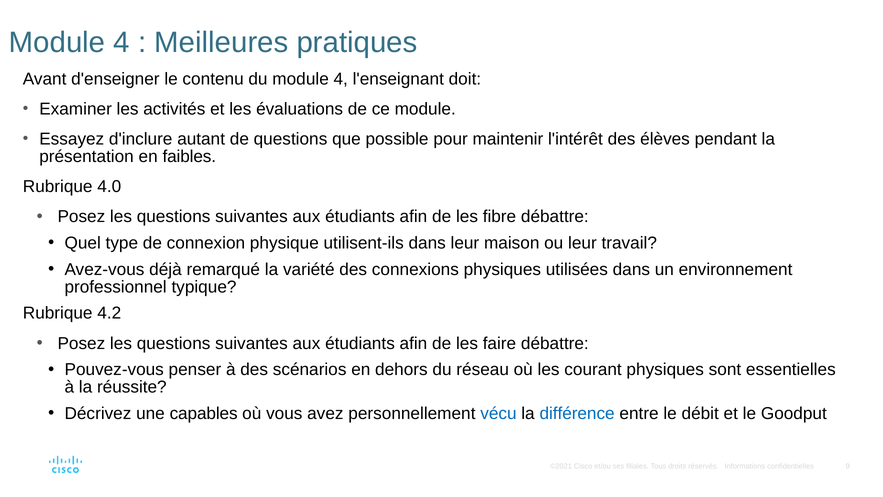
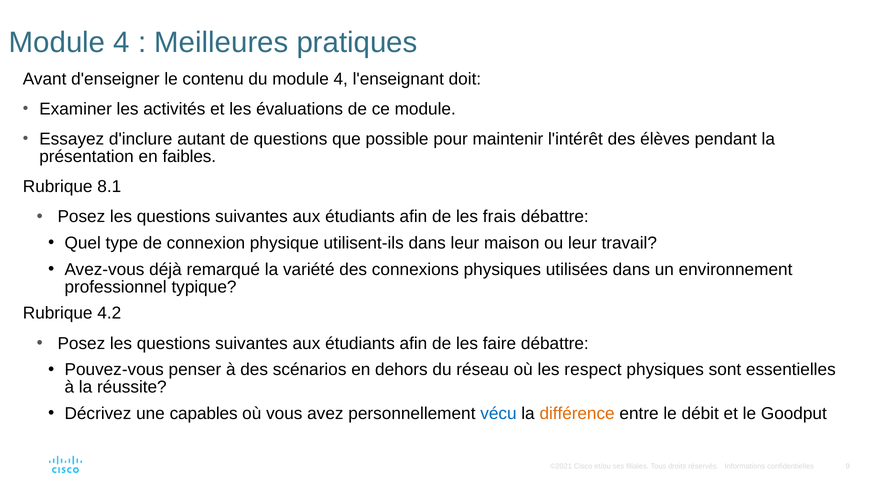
4.0: 4.0 -> 8.1
fibre: fibre -> frais
courant: courant -> respect
différence colour: blue -> orange
